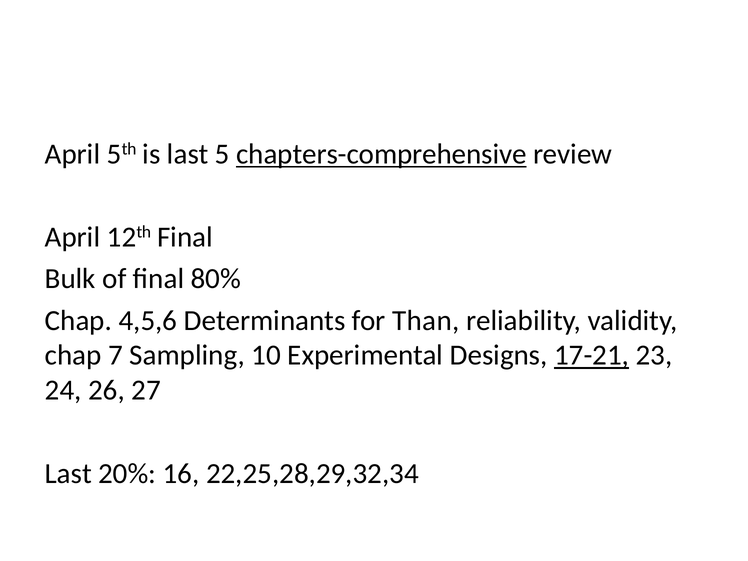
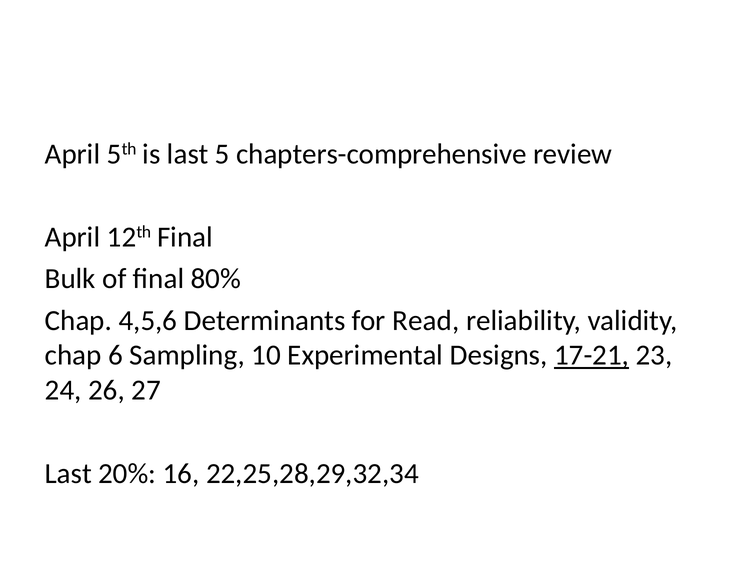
chapters-comprehensive underline: present -> none
Than: Than -> Read
7: 7 -> 6
